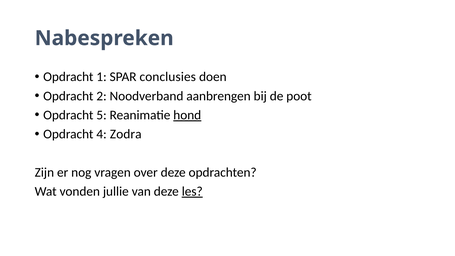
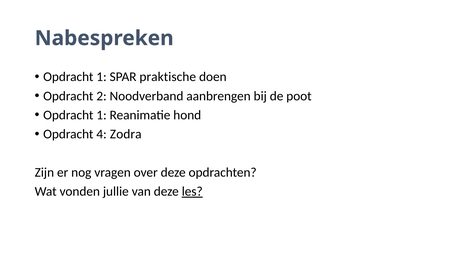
conclusies: conclusies -> praktische
5 at (102, 115): 5 -> 1
hond underline: present -> none
